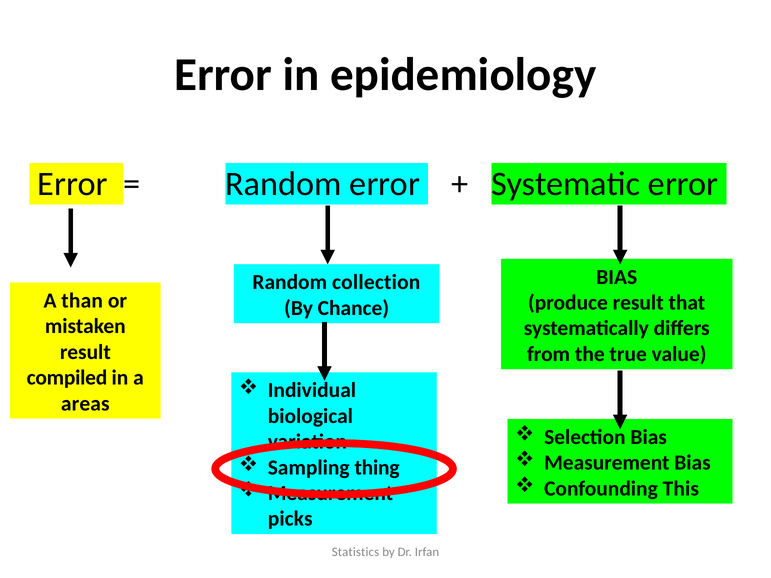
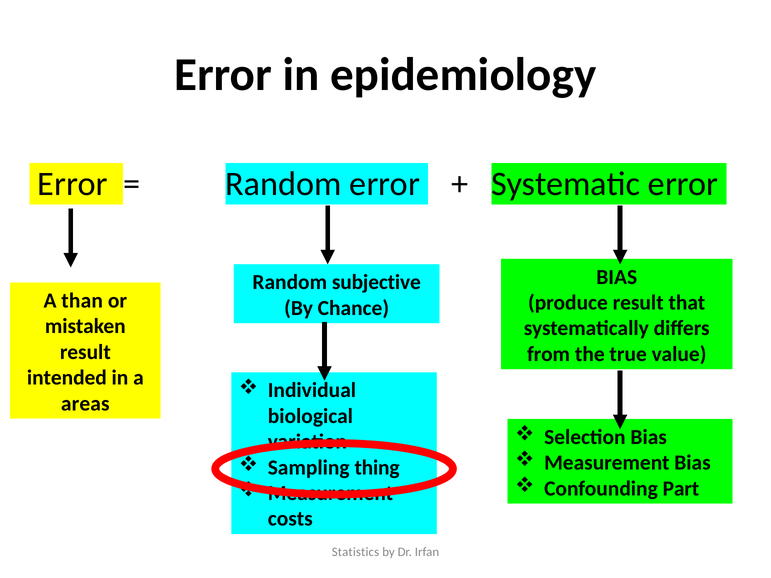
collection: collection -> subjective
compiled: compiled -> intended
This: This -> Part
picks: picks -> costs
